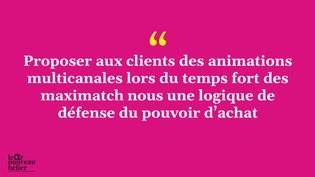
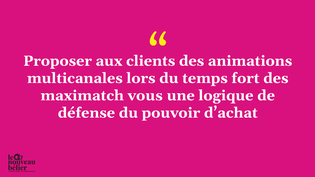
nous: nous -> vous
